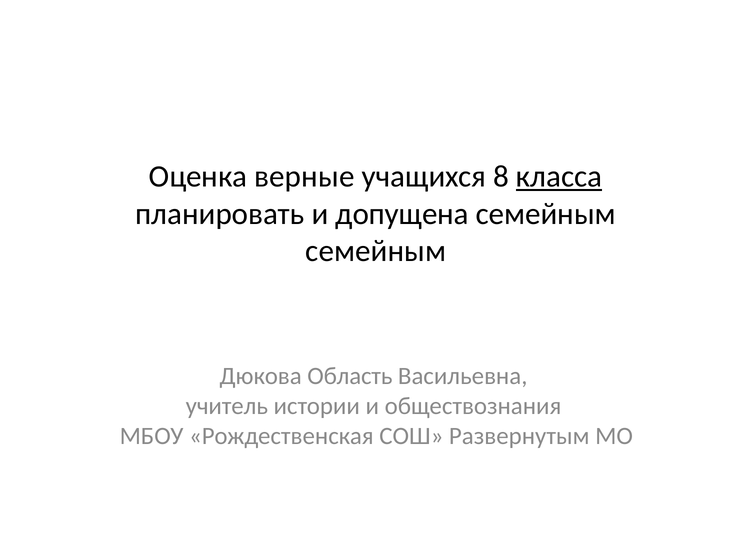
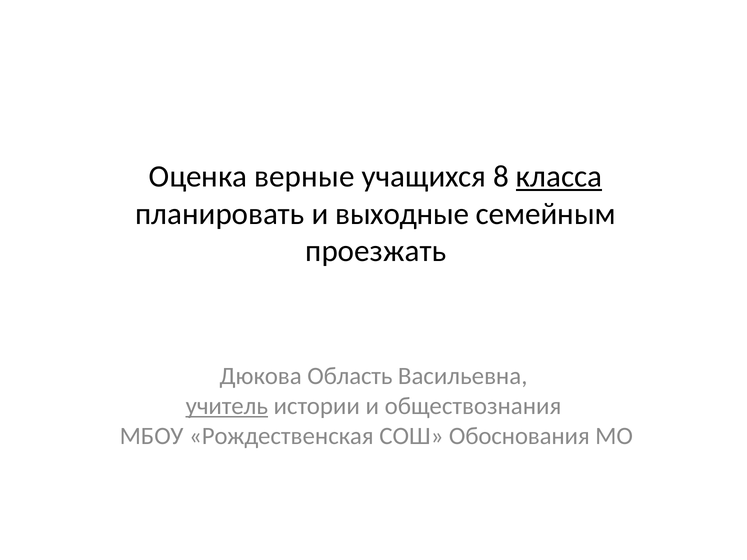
допущена: допущена -> выходные
семейным at (376, 251): семейным -> проезжать
учитель underline: none -> present
Развернутым: Развернутым -> Обоснования
